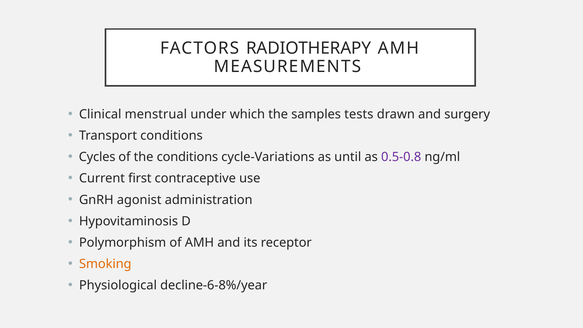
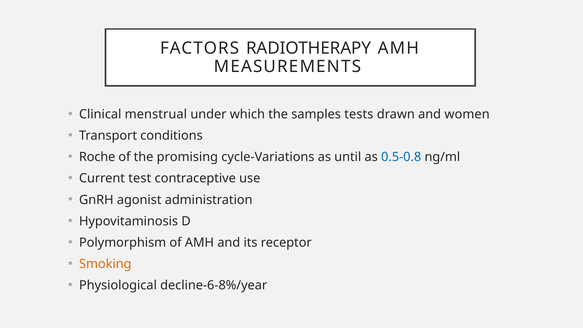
surgery: surgery -> women
Cycles: Cycles -> Roche
the conditions: conditions -> promising
0.5-0.8 colour: purple -> blue
first: first -> test
